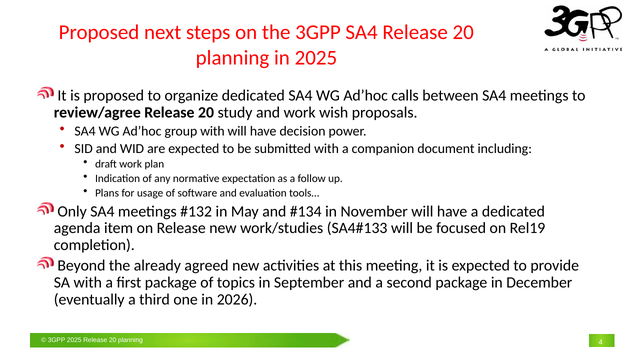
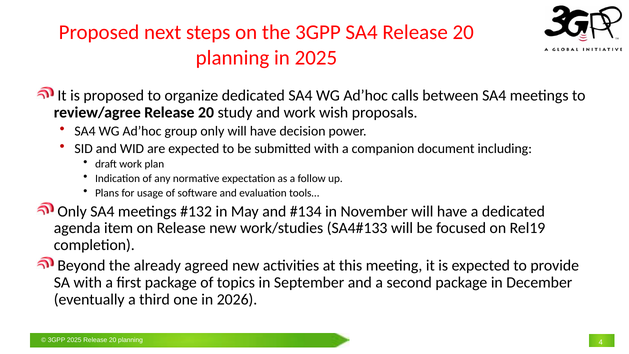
group with: with -> only
